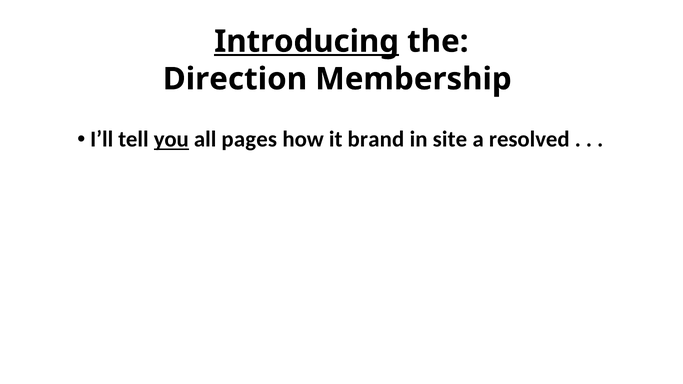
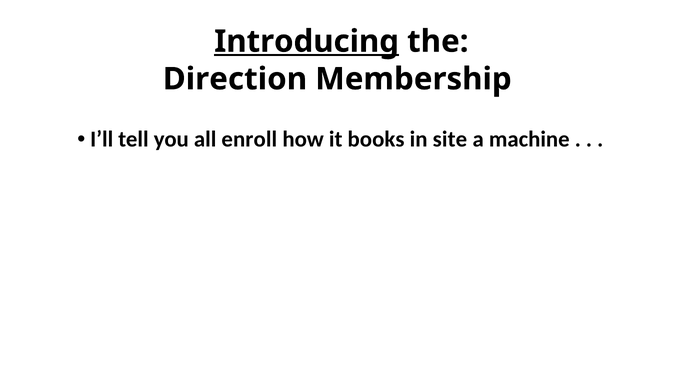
you underline: present -> none
pages: pages -> enroll
brand: brand -> books
resolved: resolved -> machine
